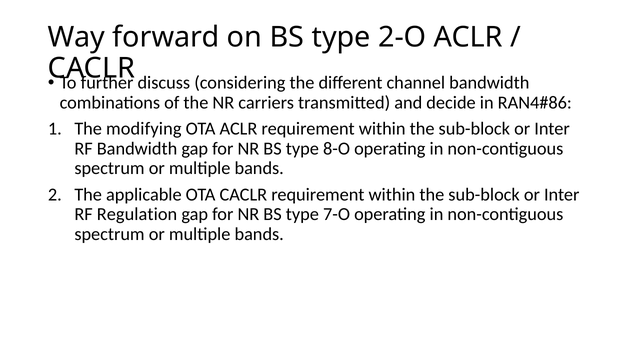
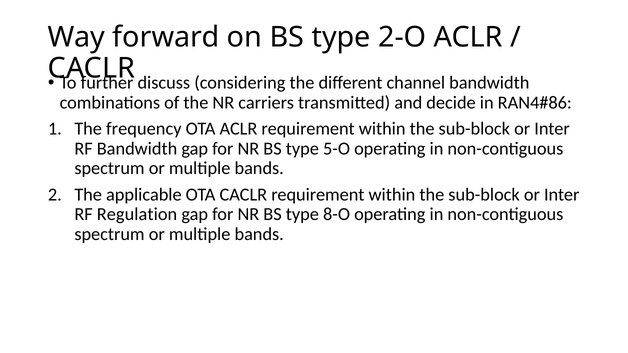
modifying: modifying -> frequency
8-O: 8-O -> 5-O
7-O: 7-O -> 8-O
